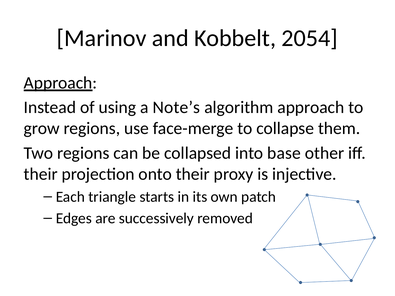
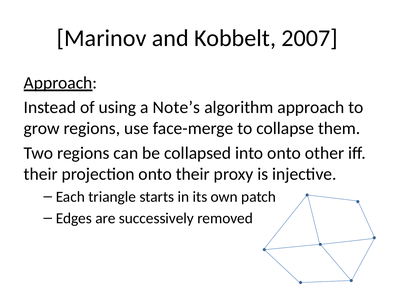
2054: 2054 -> 2007
into base: base -> onto
